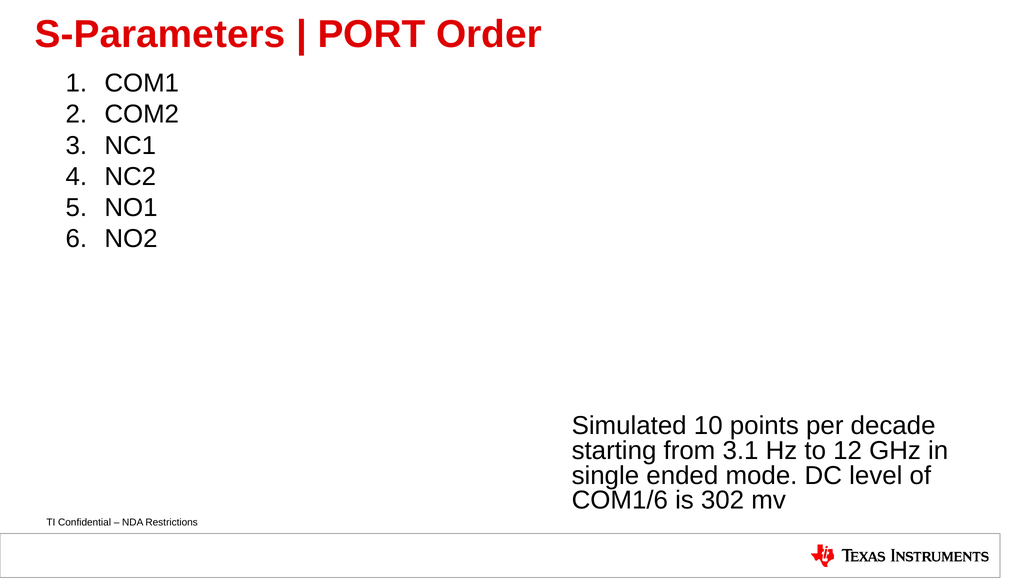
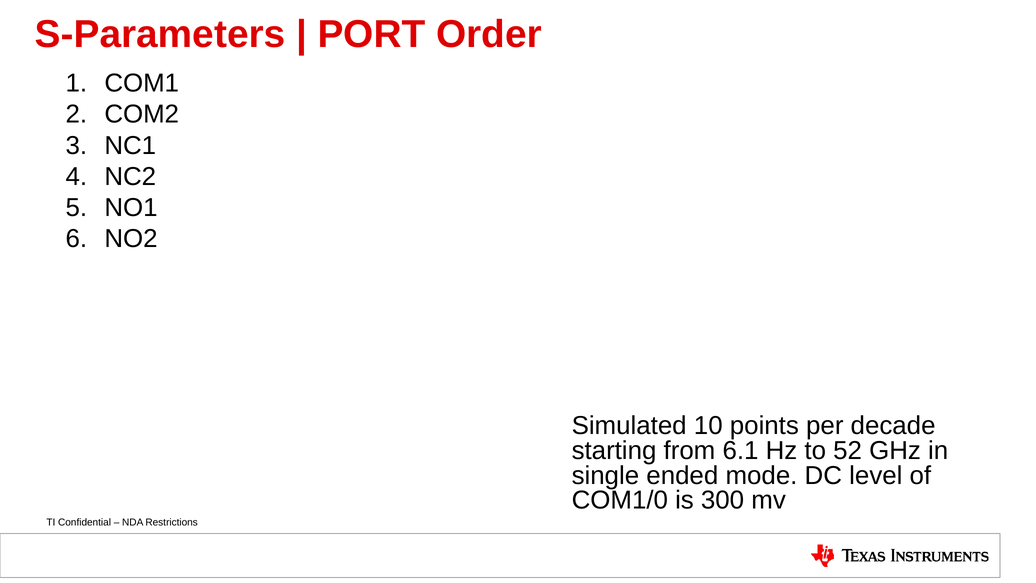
3.1: 3.1 -> 6.1
12: 12 -> 52
COM1/6: COM1/6 -> COM1/0
302: 302 -> 300
